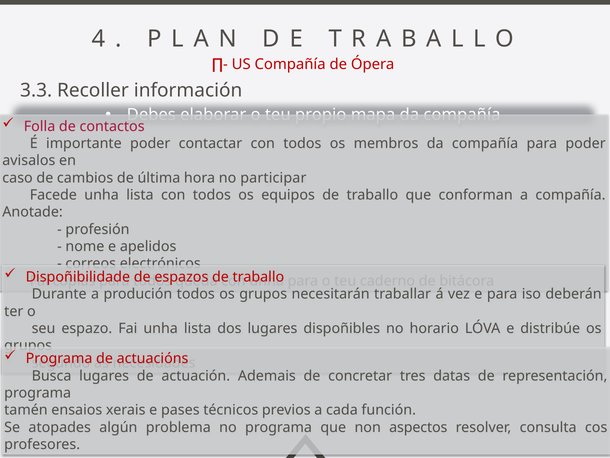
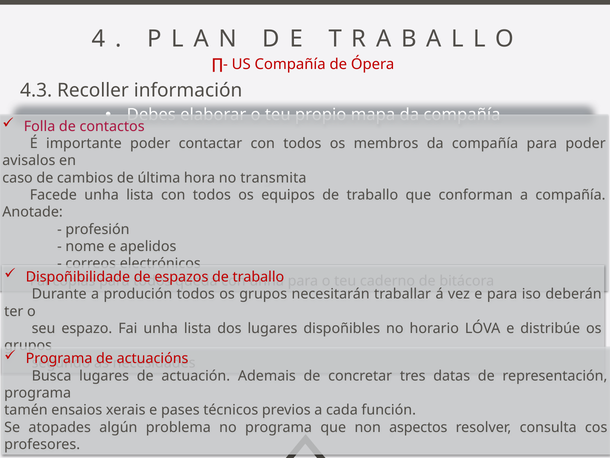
3.3: 3.3 -> 4.3
participar: participar -> transmita
